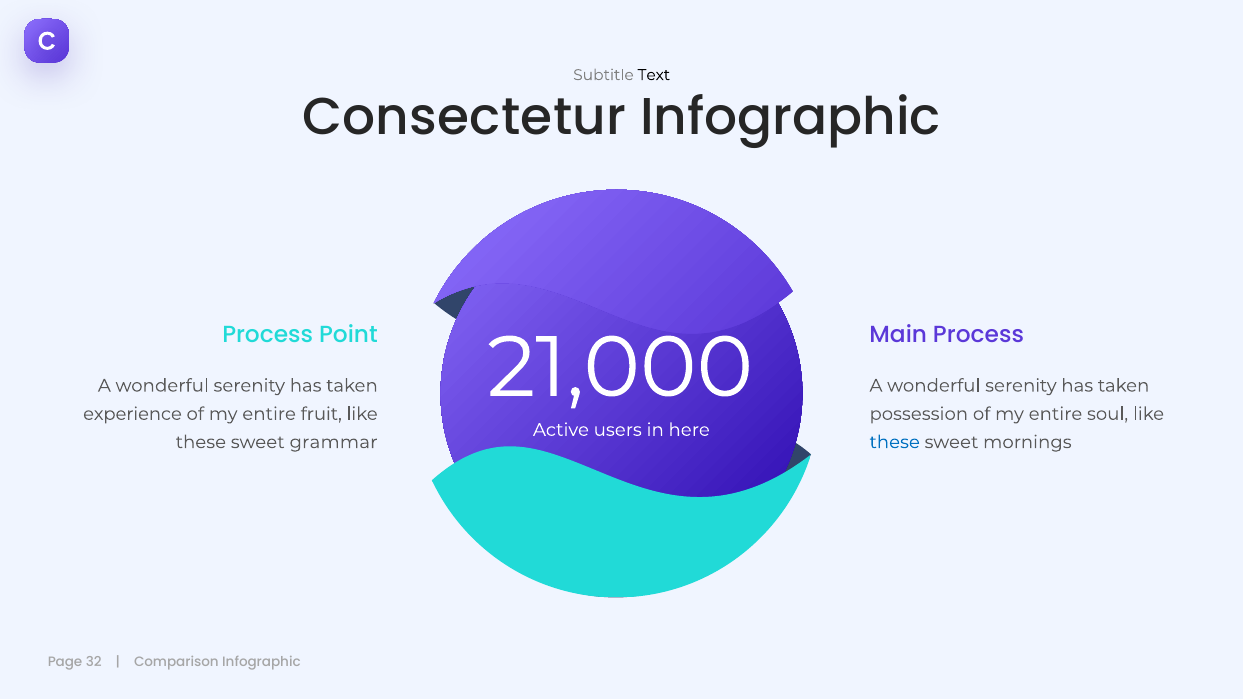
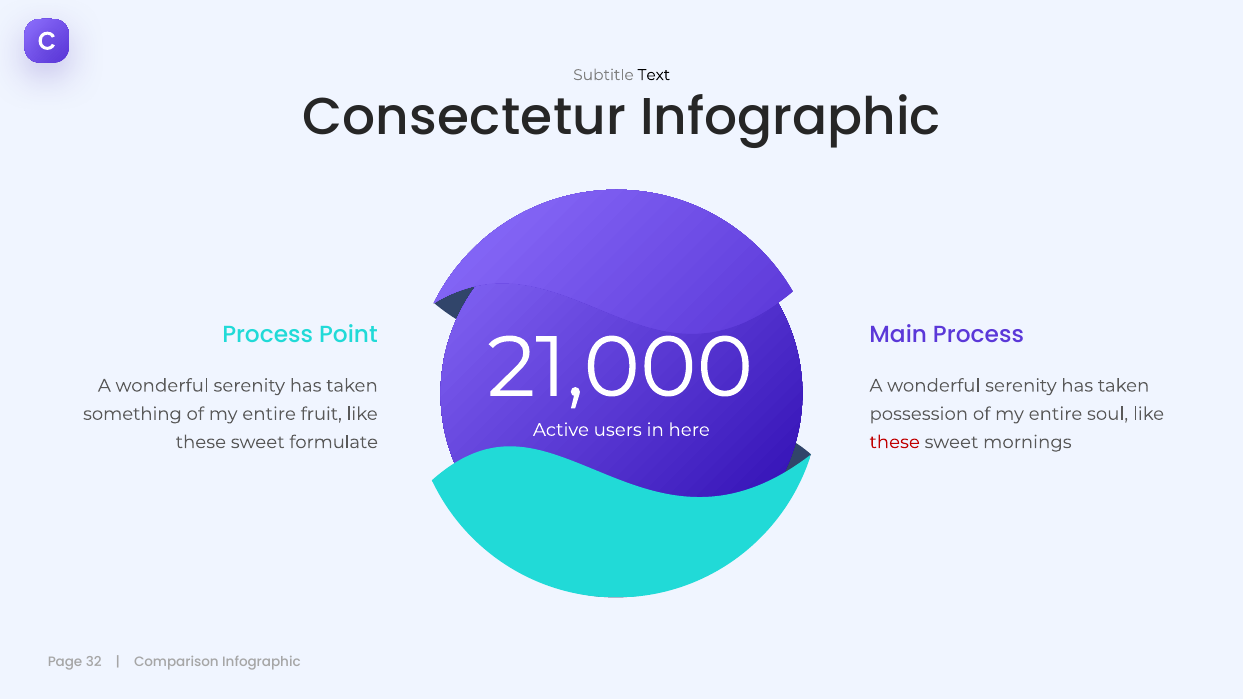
experience: experience -> something
grammar: grammar -> formulate
these at (895, 442) colour: blue -> red
